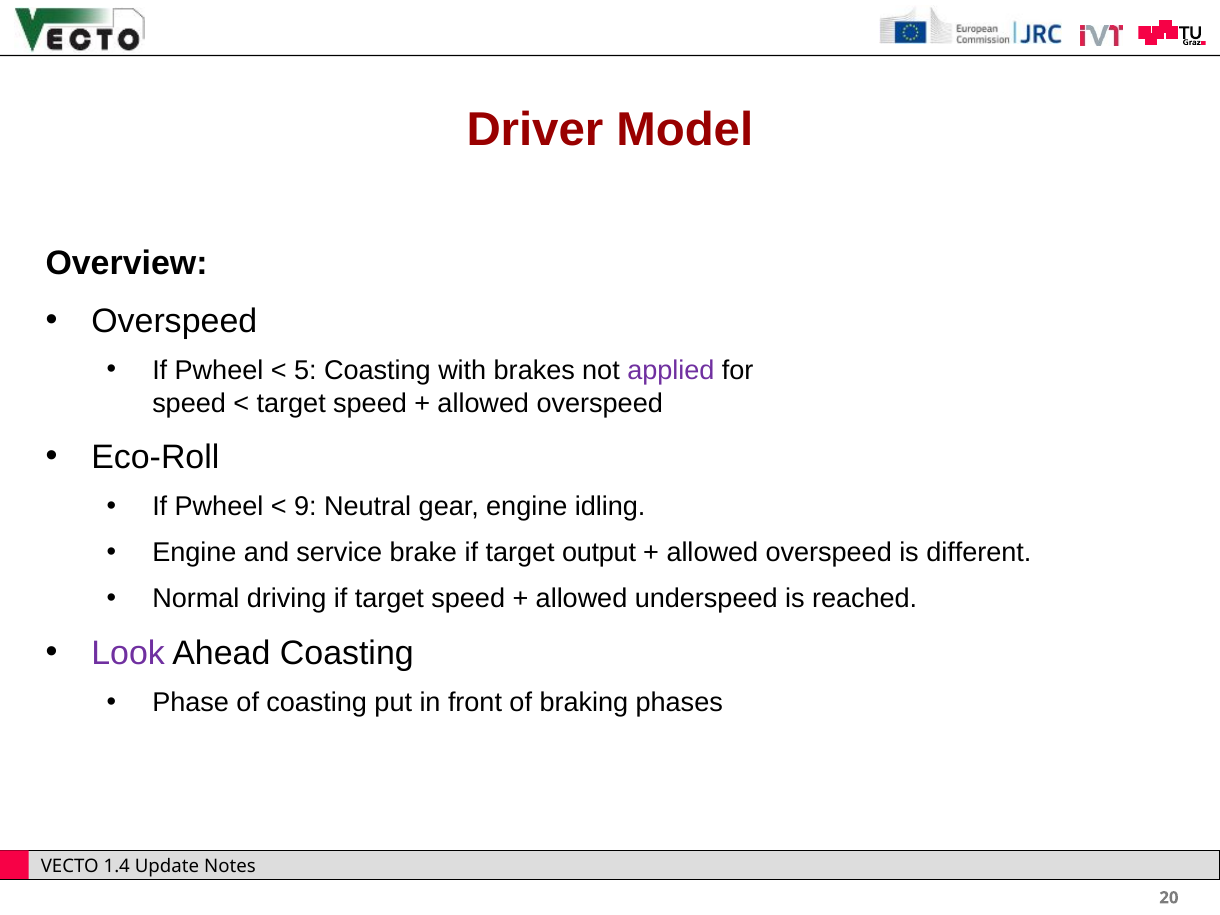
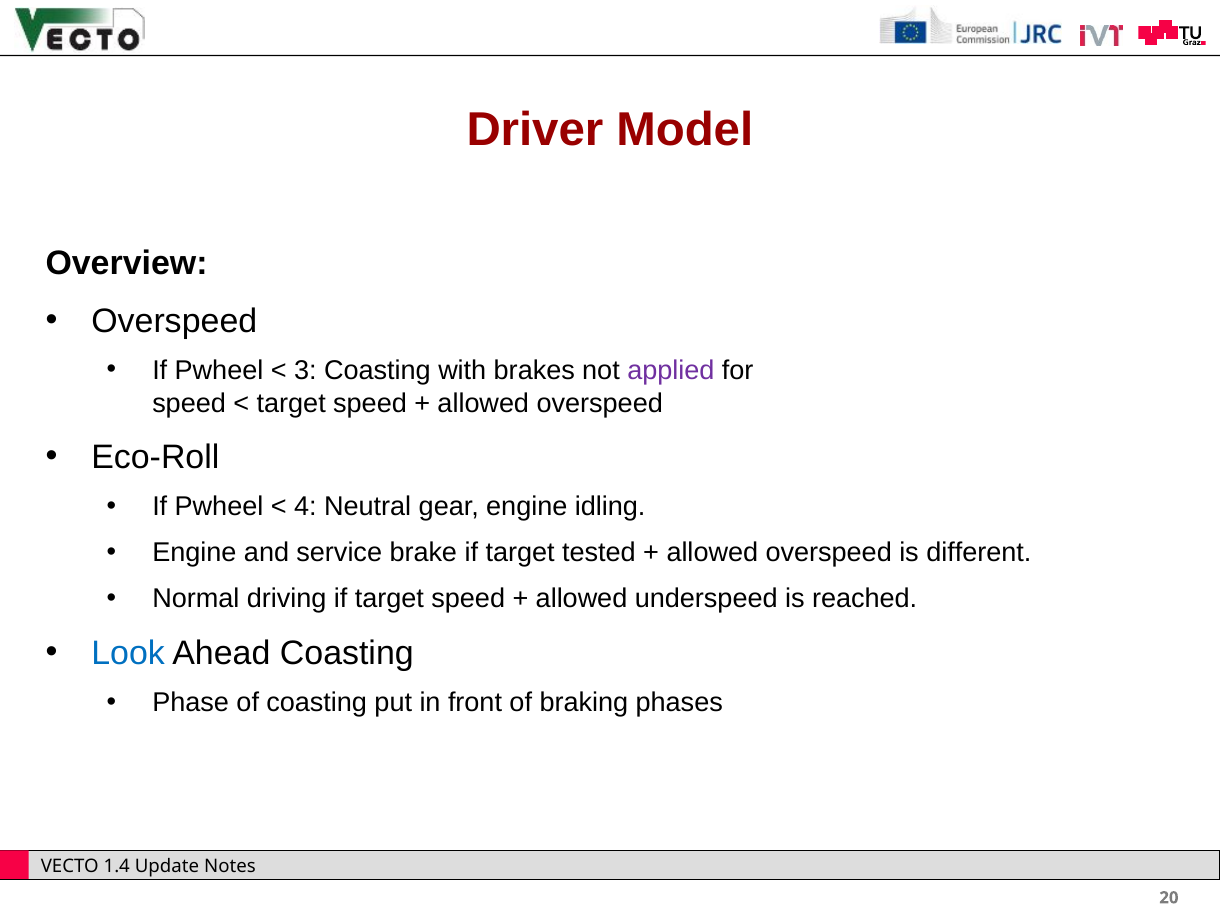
5: 5 -> 3
9: 9 -> 4
output: output -> tested
Look colour: purple -> blue
